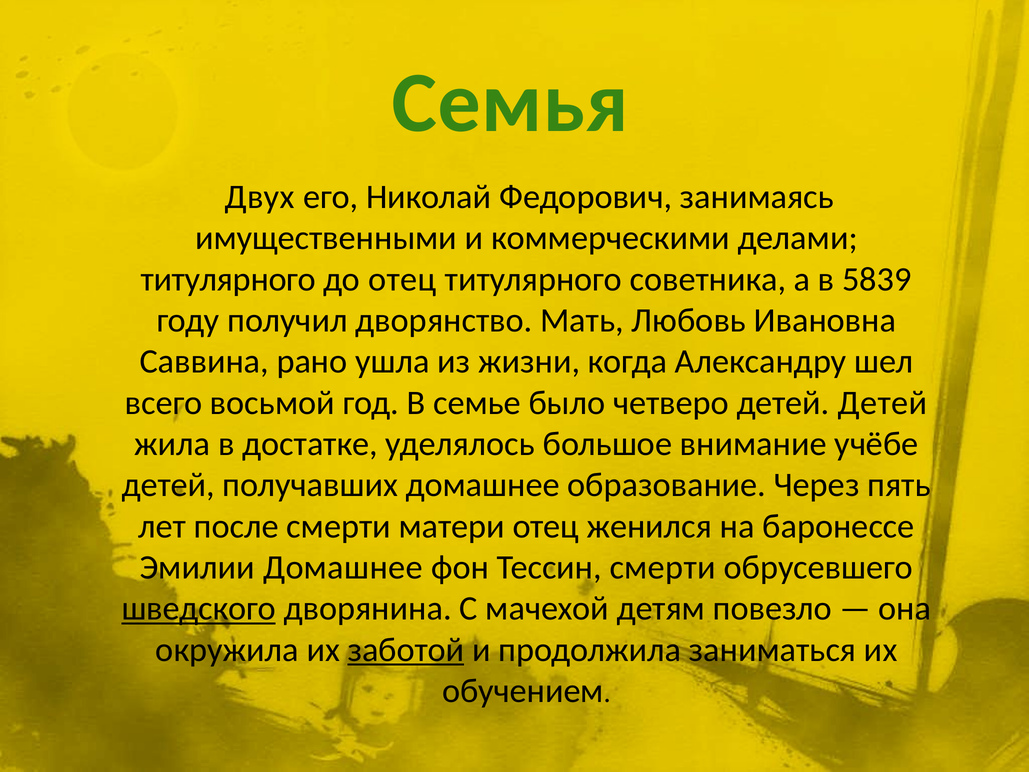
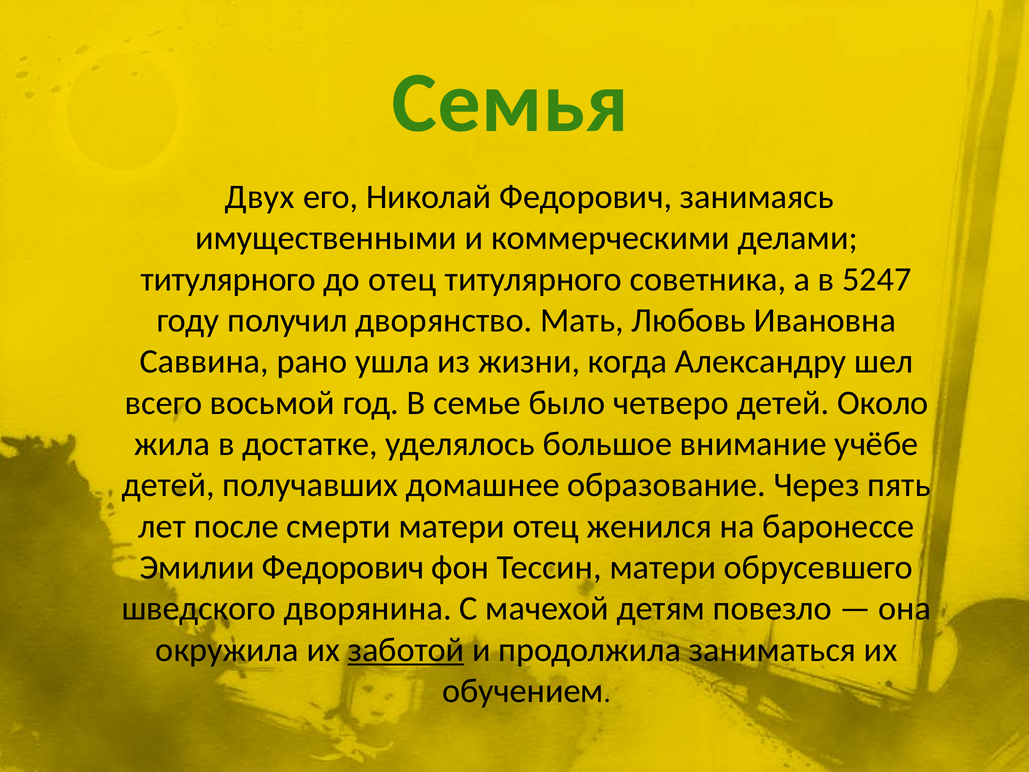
5839: 5839 -> 5247
детей Детей: Детей -> Около
Эмилии Домашнее: Домашнее -> Федорович
Тессин смерти: смерти -> матери
шведского underline: present -> none
